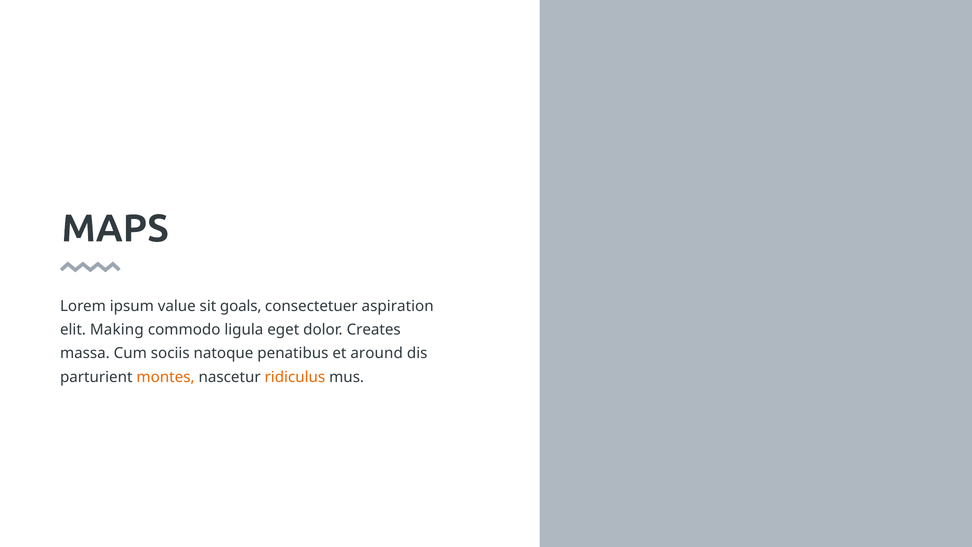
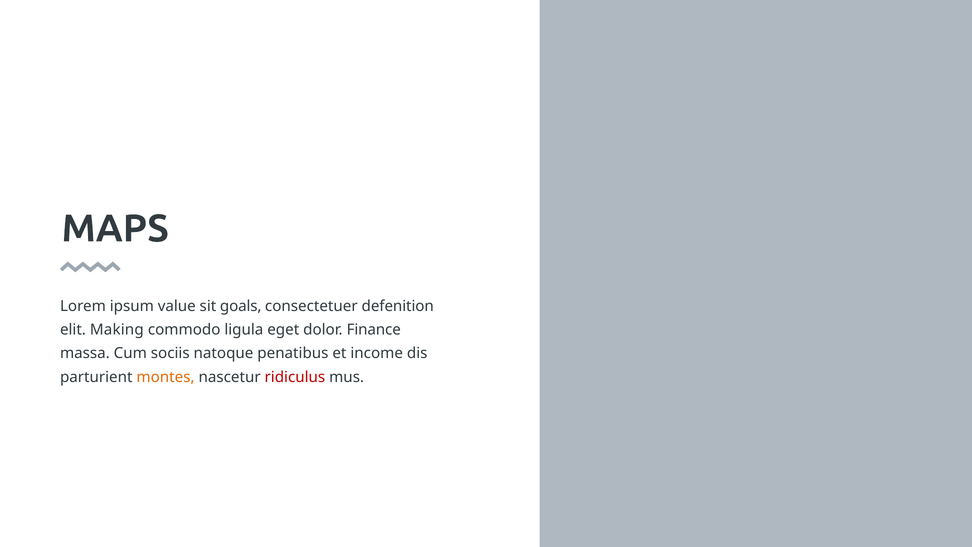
aspiration: aspiration -> defenition
Creates: Creates -> Finance
around: around -> income
ridiculus colour: orange -> red
